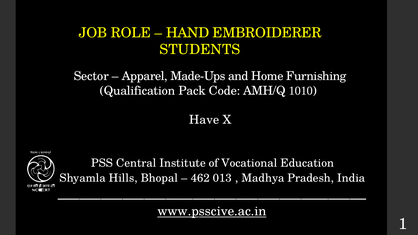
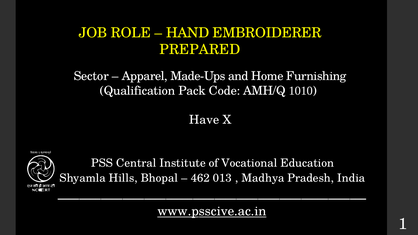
STUDENTS: STUDENTS -> PREPARED
